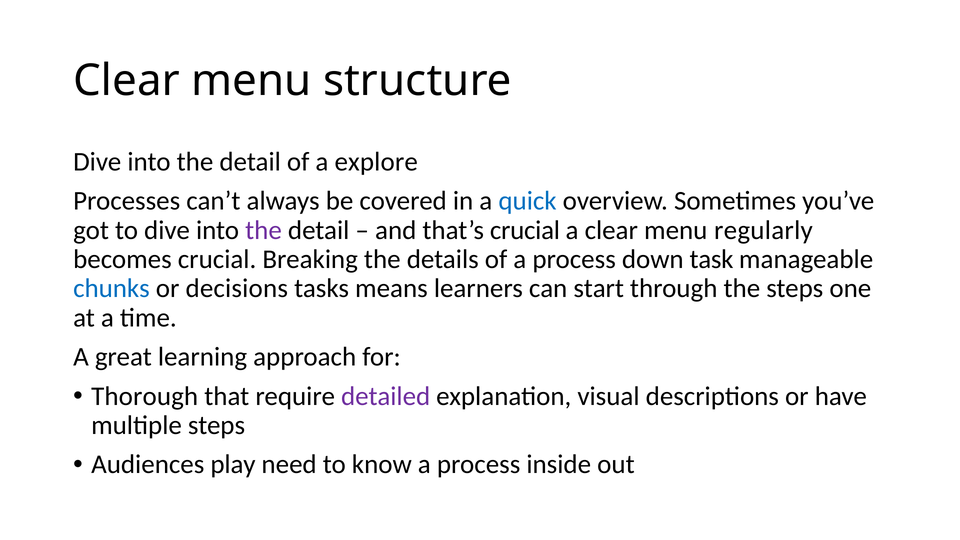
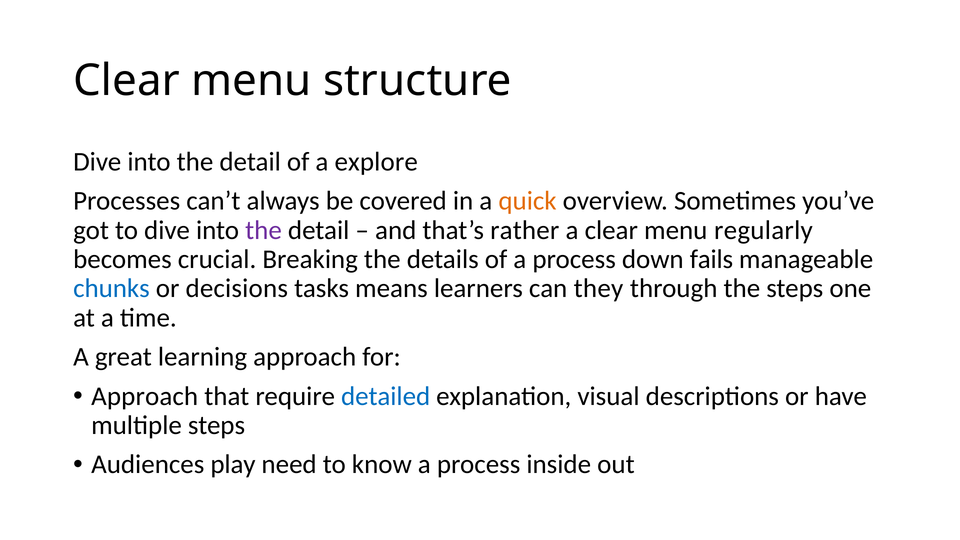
quick colour: blue -> orange
that’s crucial: crucial -> rather
task: task -> fails
start: start -> they
Thorough at (145, 396): Thorough -> Approach
detailed colour: purple -> blue
